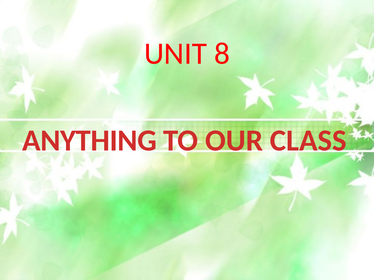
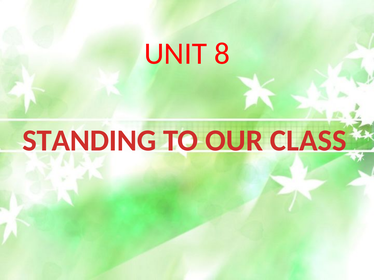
ANYTHING: ANYTHING -> STANDING
